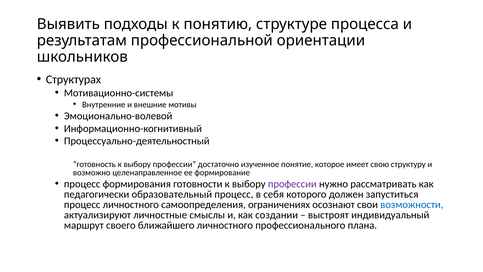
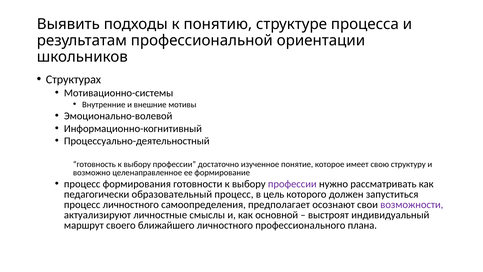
себя: себя -> цель
ограничениях: ограничениях -> предполагает
возможности colour: blue -> purple
создании: создании -> основной
